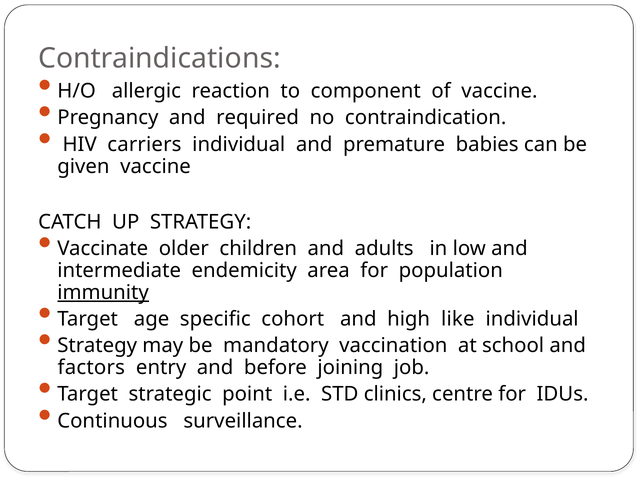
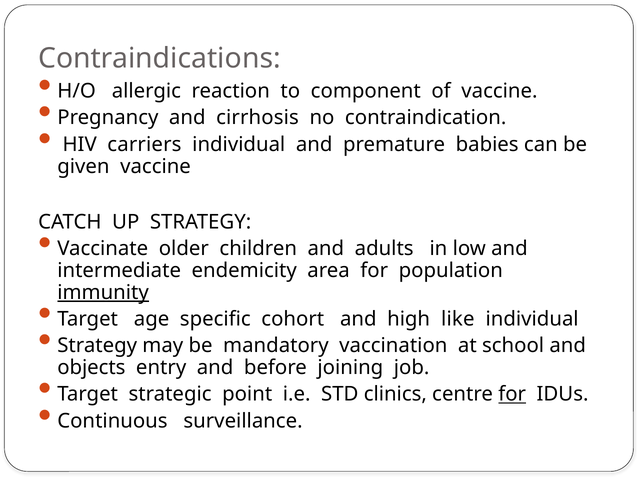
required: required -> cirrhosis
factors: factors -> objects
for at (512, 395) underline: none -> present
